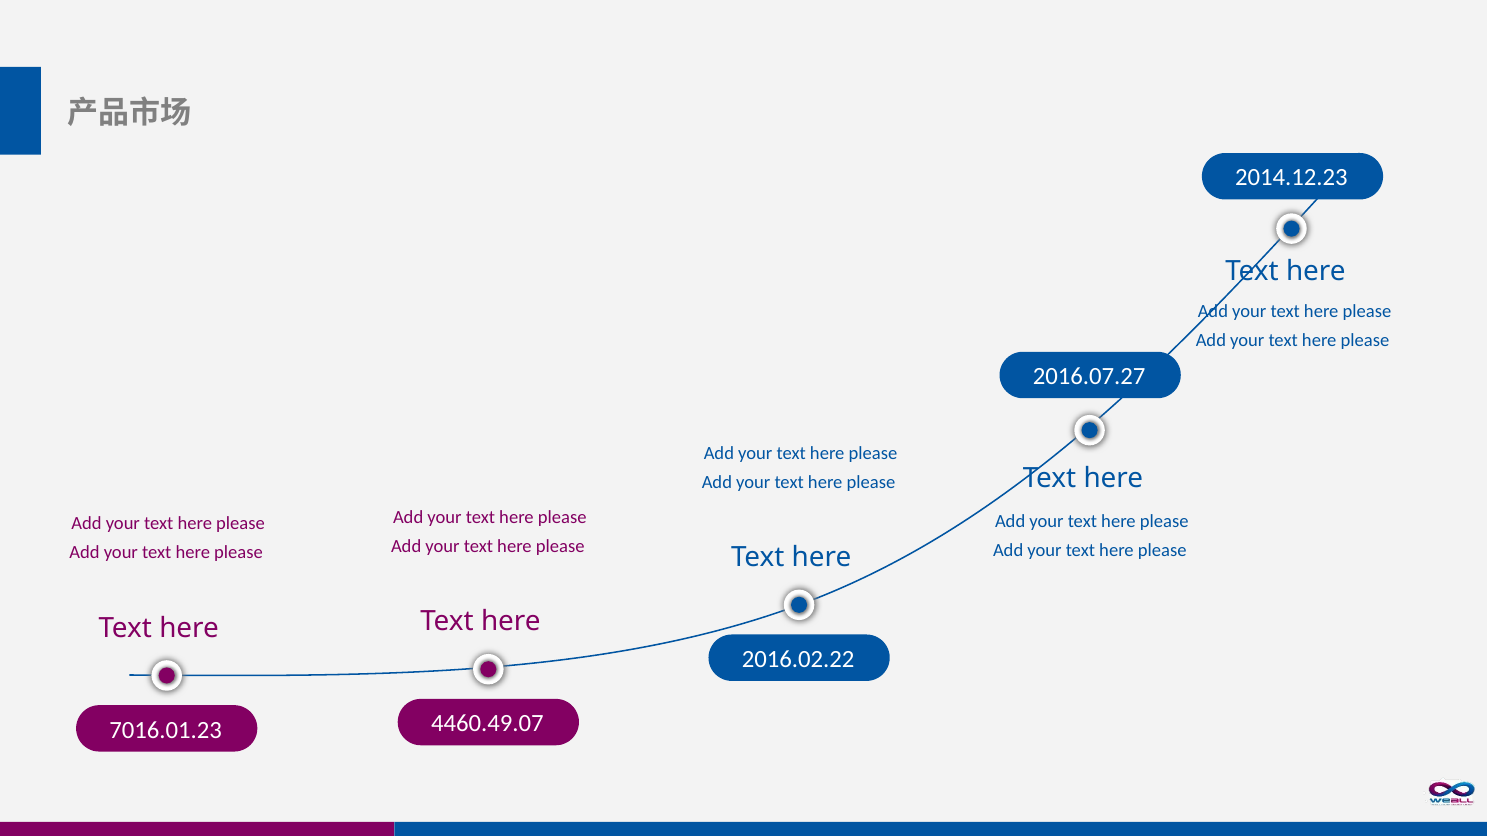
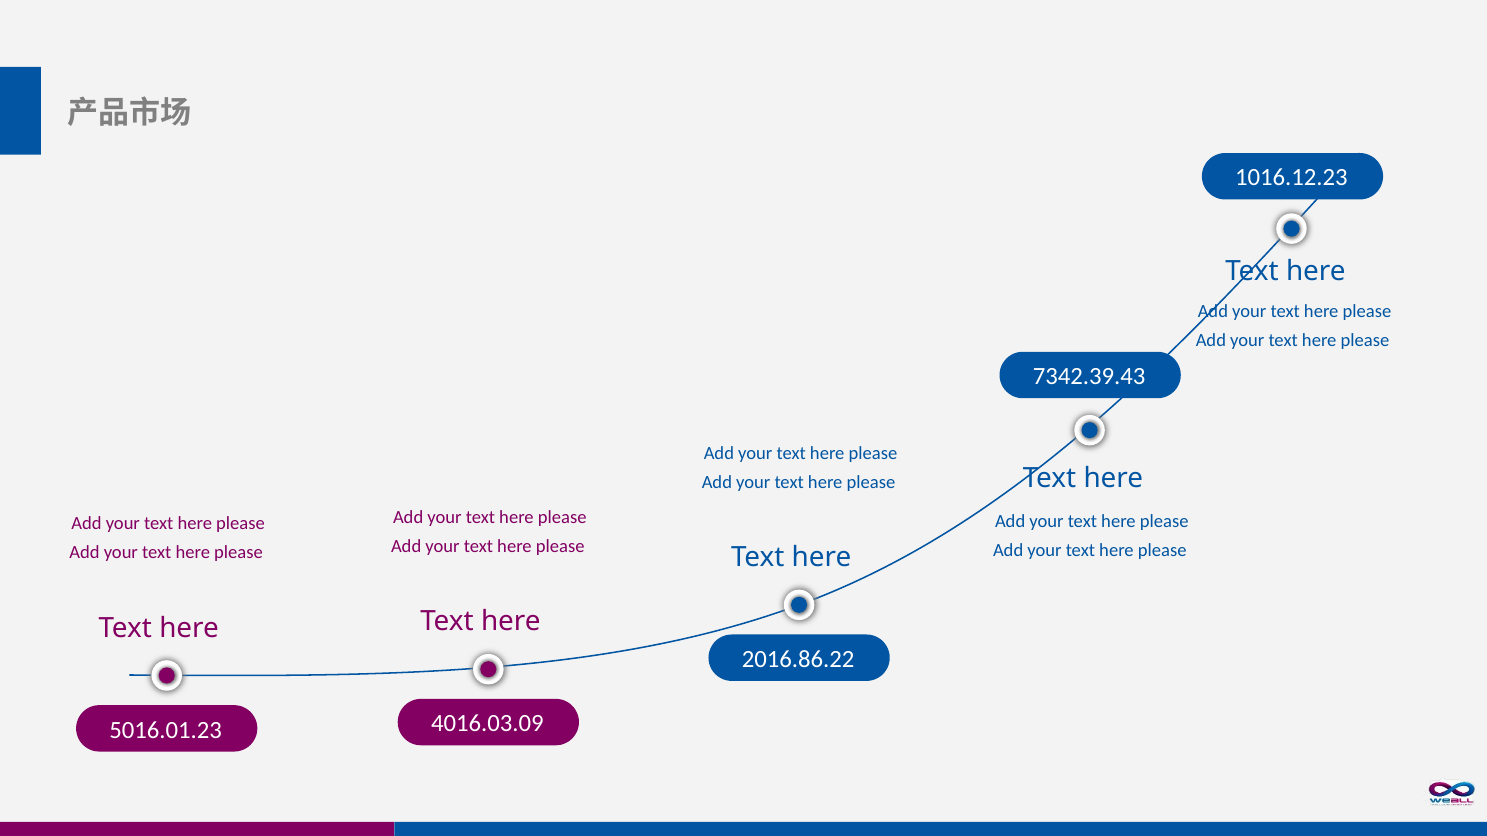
2014.12.23: 2014.12.23 -> 1016.12.23
2016.07.27: 2016.07.27 -> 7342.39.43
2016.02.22: 2016.02.22 -> 2016.86.22
4460.49.07: 4460.49.07 -> 4016.03.09
7016.01.23: 7016.01.23 -> 5016.01.23
